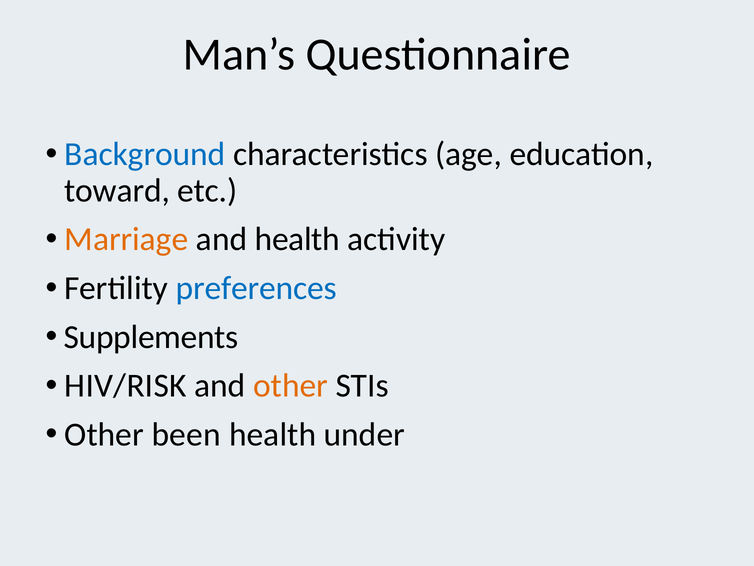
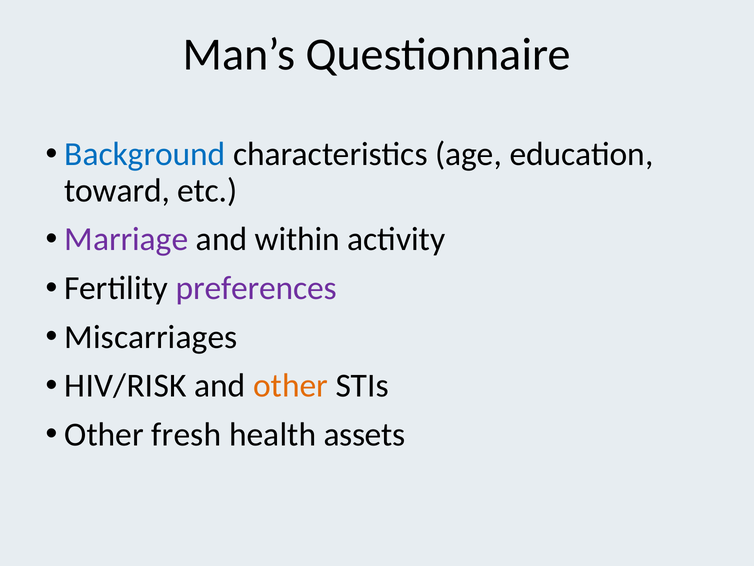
Marriage colour: orange -> purple
and health: health -> within
preferences colour: blue -> purple
Supplements: Supplements -> Miscarriages
been: been -> fresh
under: under -> assets
